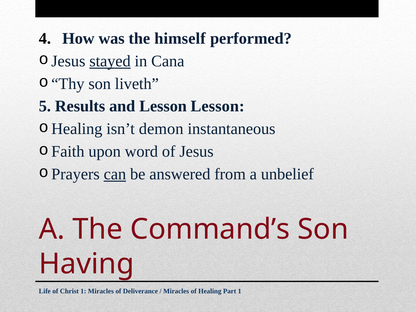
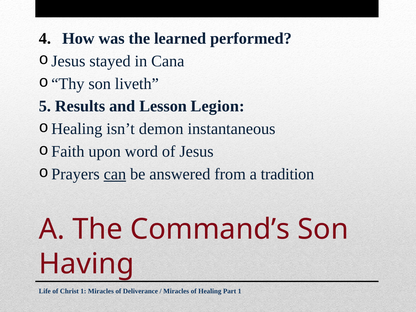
himself: himself -> learned
stayed underline: present -> none
Lesson Lesson: Lesson -> Legion
unbelief: unbelief -> tradition
